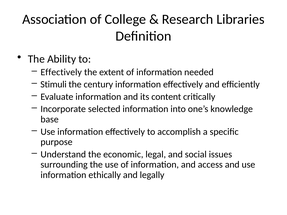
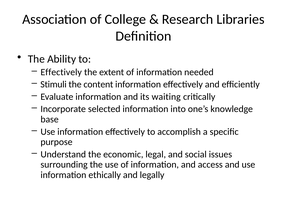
century: century -> content
content: content -> waiting
